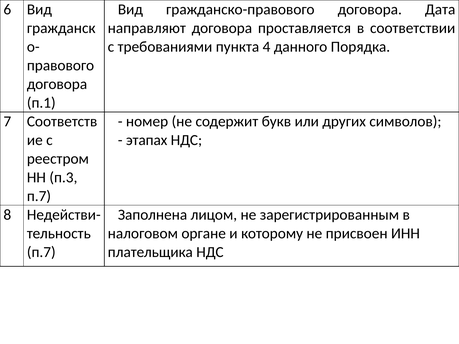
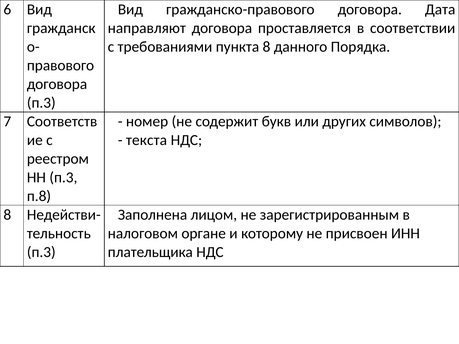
пункта 4: 4 -> 8
п.1 at (41, 103): п.1 -> п.3
этапах: этапах -> текста
п.7 at (39, 196): п.7 -> п.8
п.7 at (41, 252): п.7 -> п.3
